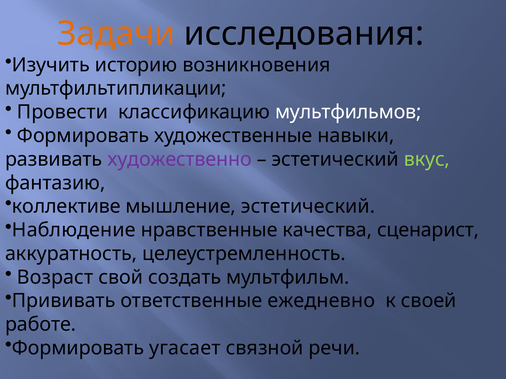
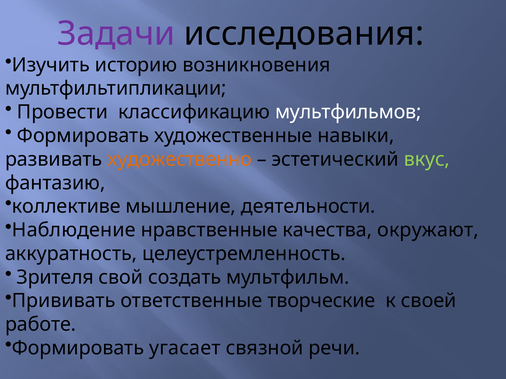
Задачи colour: orange -> purple
художественно colour: purple -> orange
мышление эстетический: эстетический -> деятельности
сценарист: сценарист -> окружают
Возраст: Возраст -> Зрителя
ежедневно: ежедневно -> творческие
